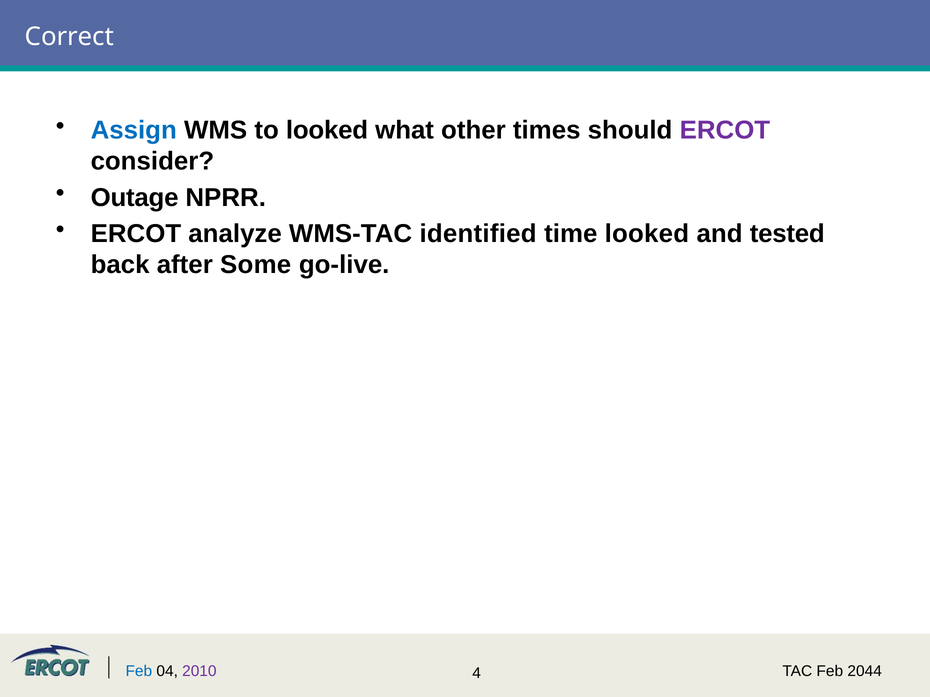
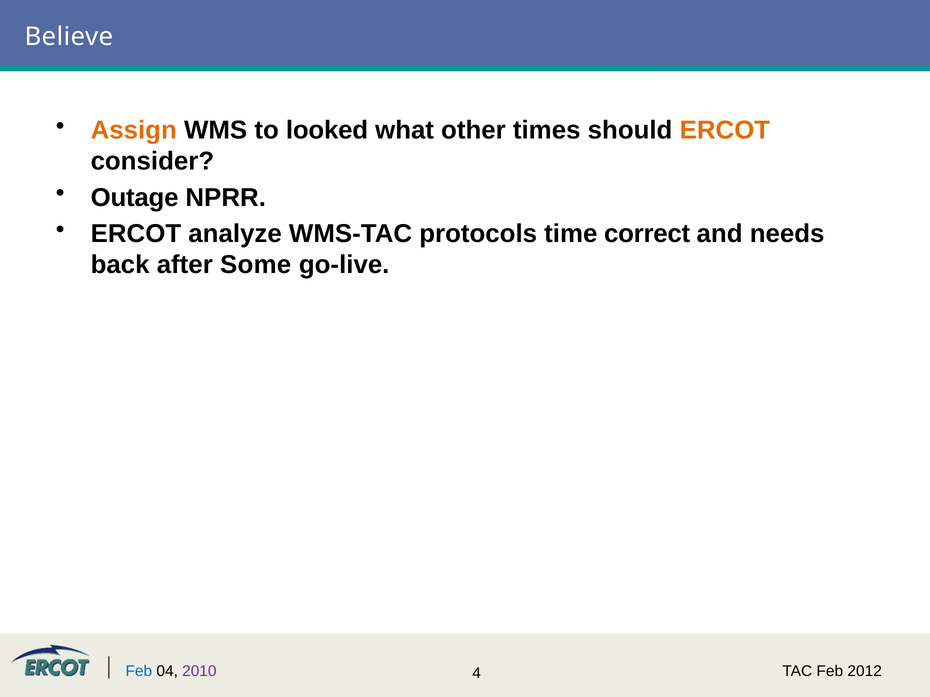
Correct: Correct -> Believe
Assign colour: blue -> orange
ERCOT at (725, 130) colour: purple -> orange
identified: identified -> protocols
time looked: looked -> correct
tested: tested -> needs
2044: 2044 -> 2012
